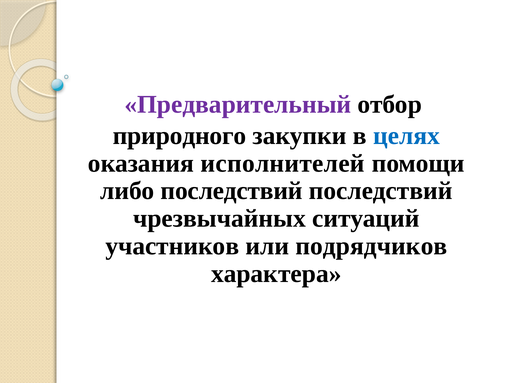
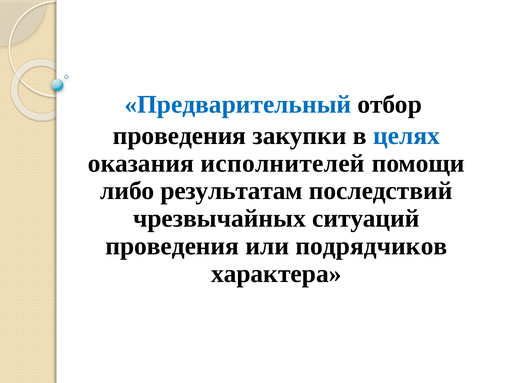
Предварительный colour: purple -> blue
природного at (180, 136): природного -> проведения
либо последствий: последствий -> результатам
участников at (172, 246): участников -> проведения
